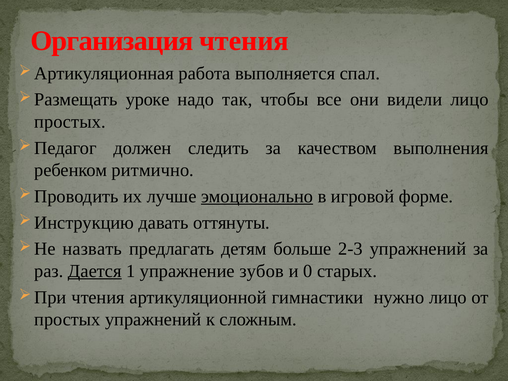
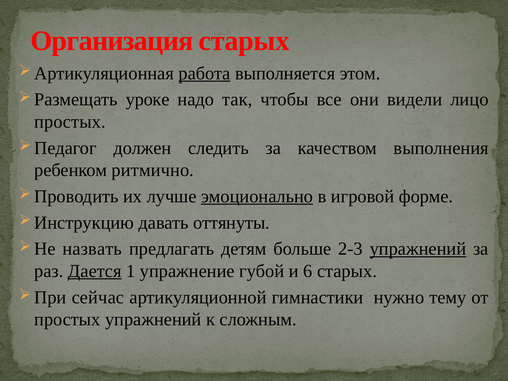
Организация чтения: чтения -> старых
работа underline: none -> present
спал: спал -> этом
упражнений at (418, 249) underline: none -> present
зубов: зубов -> губой
0: 0 -> 6
чтения at (98, 297): чтения -> сейчас
нужно лицо: лицо -> тему
